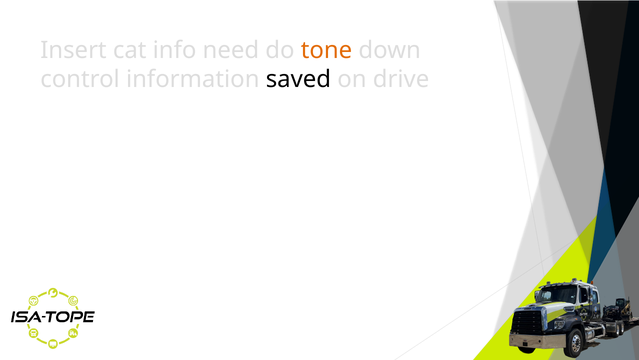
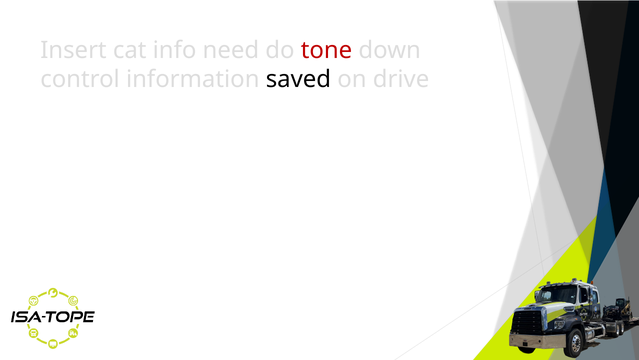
tone colour: orange -> red
